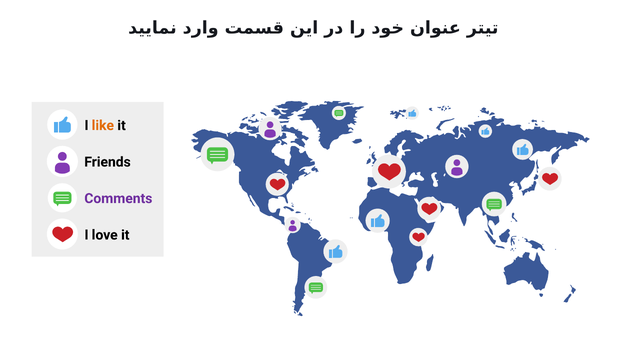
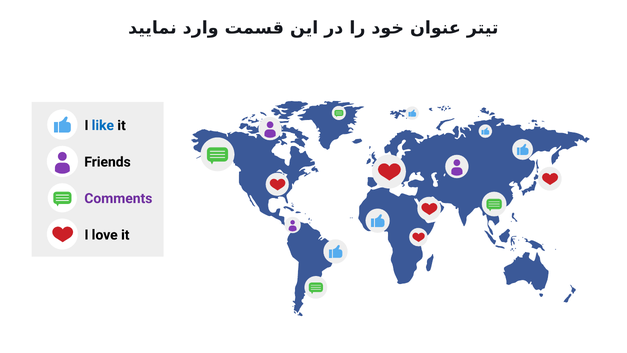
like colour: orange -> blue
